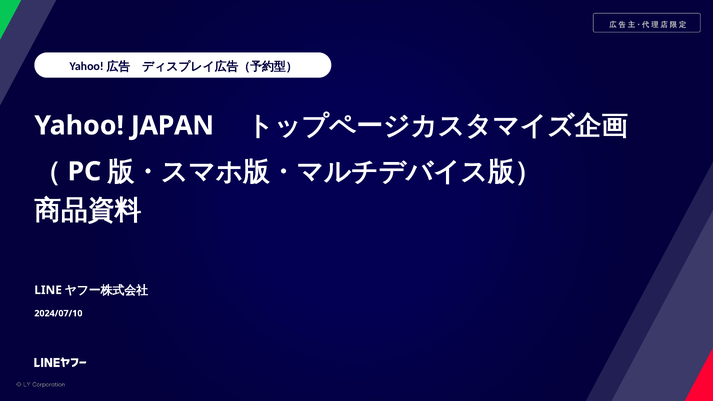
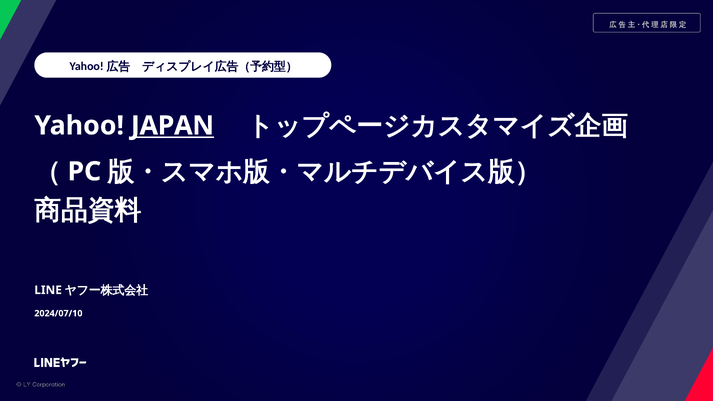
JAPAN underline: none -> present
